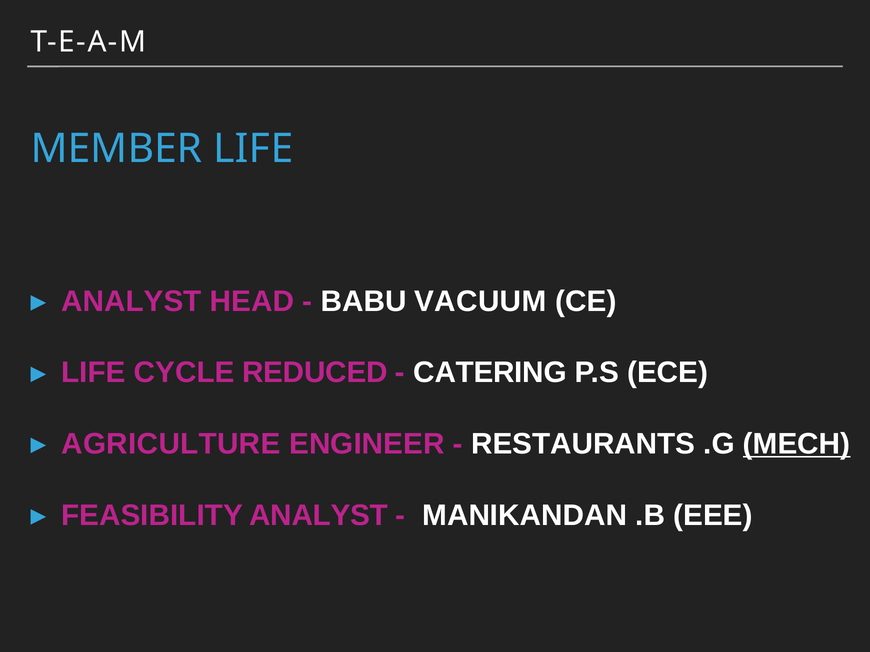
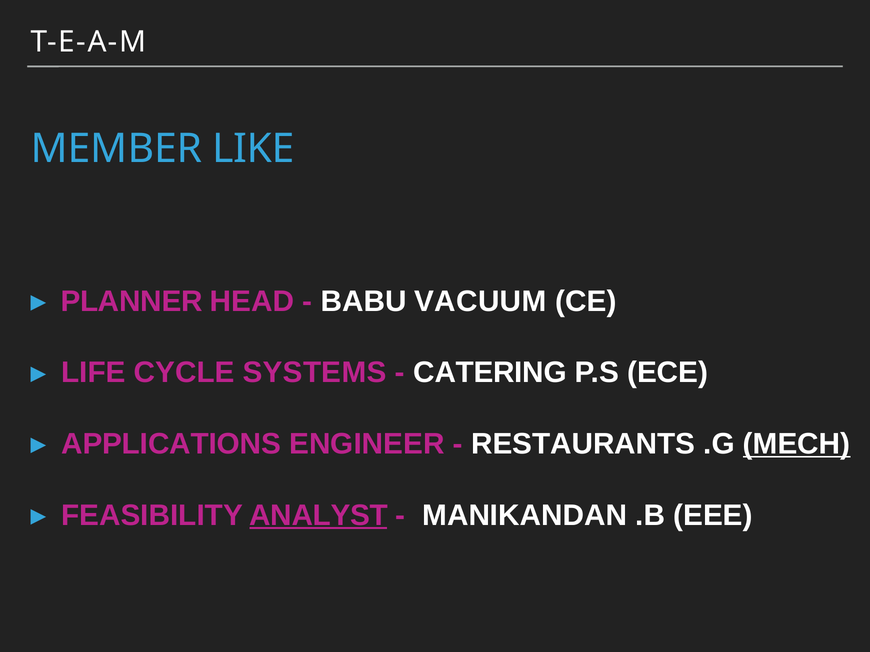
MEMBER LIFE: LIFE -> LIKE
ANALYST at (131, 302): ANALYST -> PLANNER
REDUCED: REDUCED -> SYSTEMS
AGRICULTURE: AGRICULTURE -> APPLICATIONS
ANALYST at (319, 516) underline: none -> present
